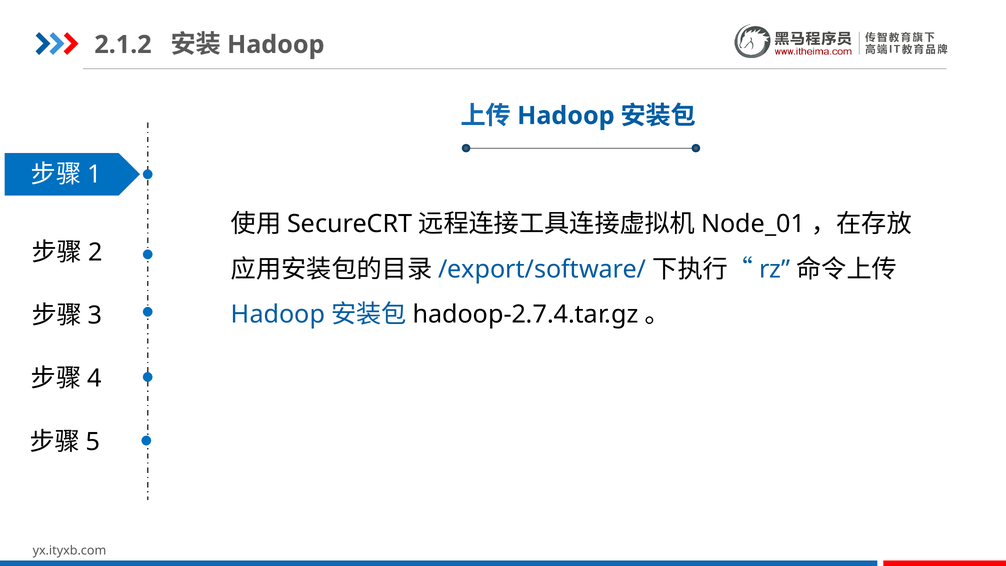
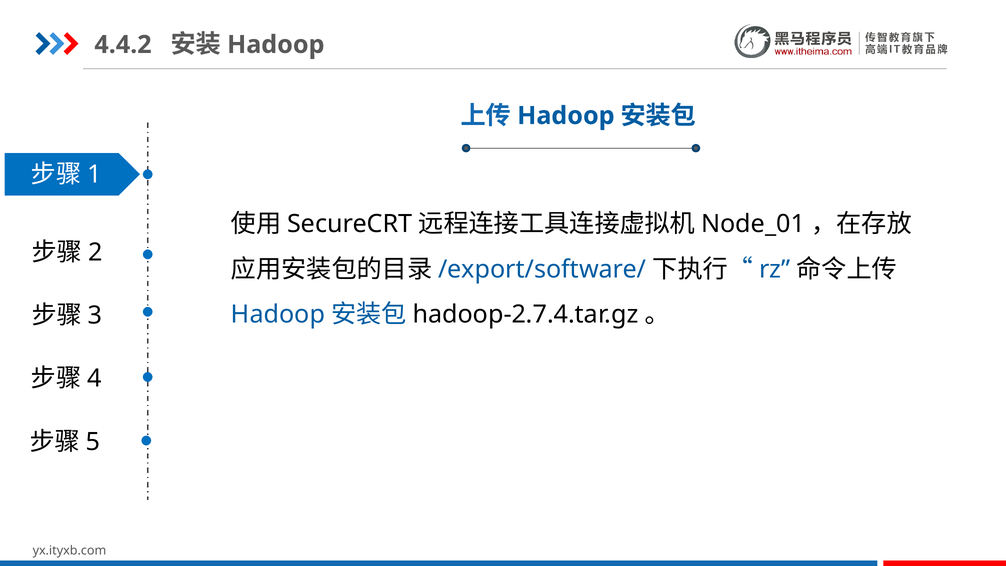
2.1.2: 2.1.2 -> 4.4.2
